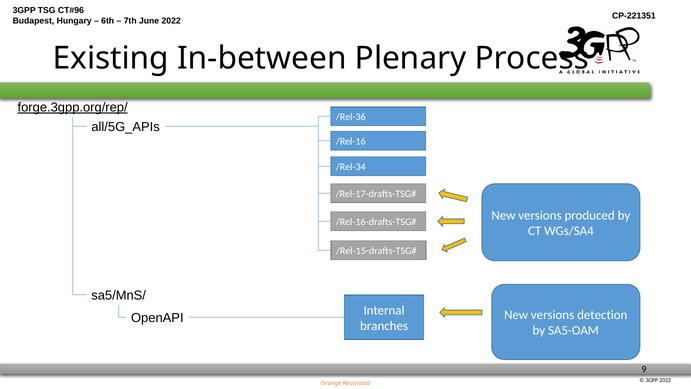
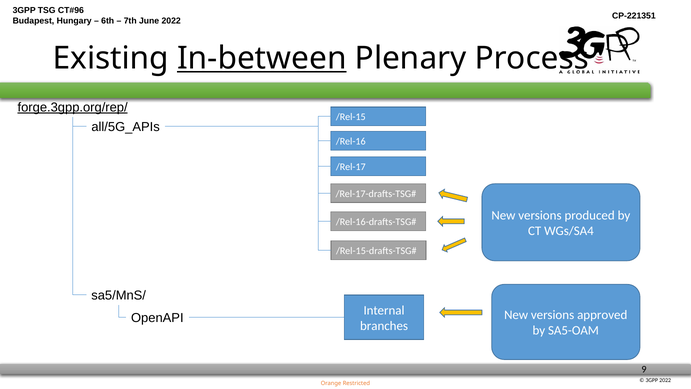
In-between underline: none -> present
/Rel-36: /Rel-36 -> /Rel-15
/Rel-34: /Rel-34 -> /Rel-17
detection: detection -> approved
